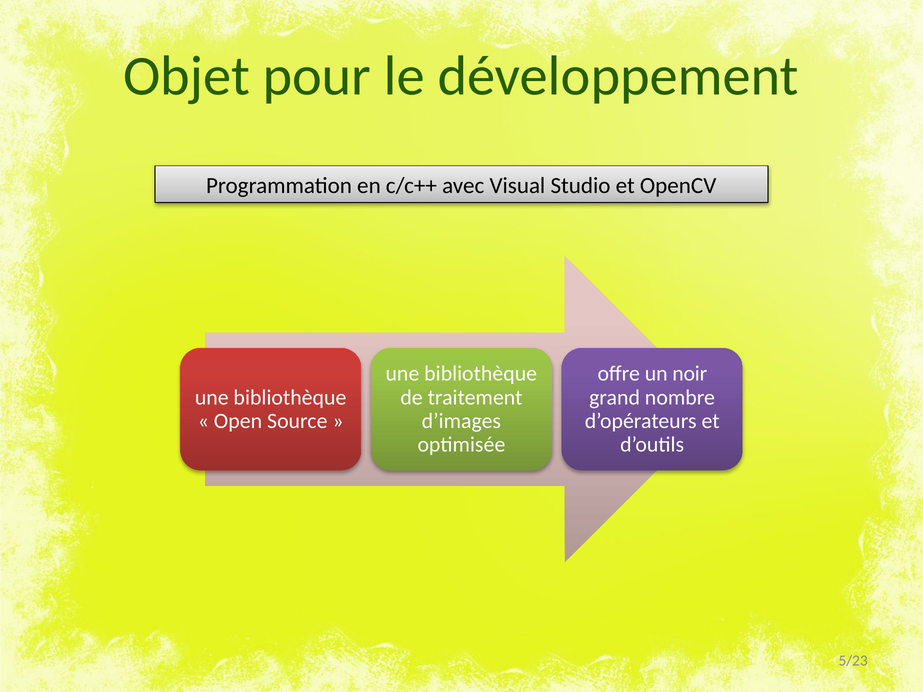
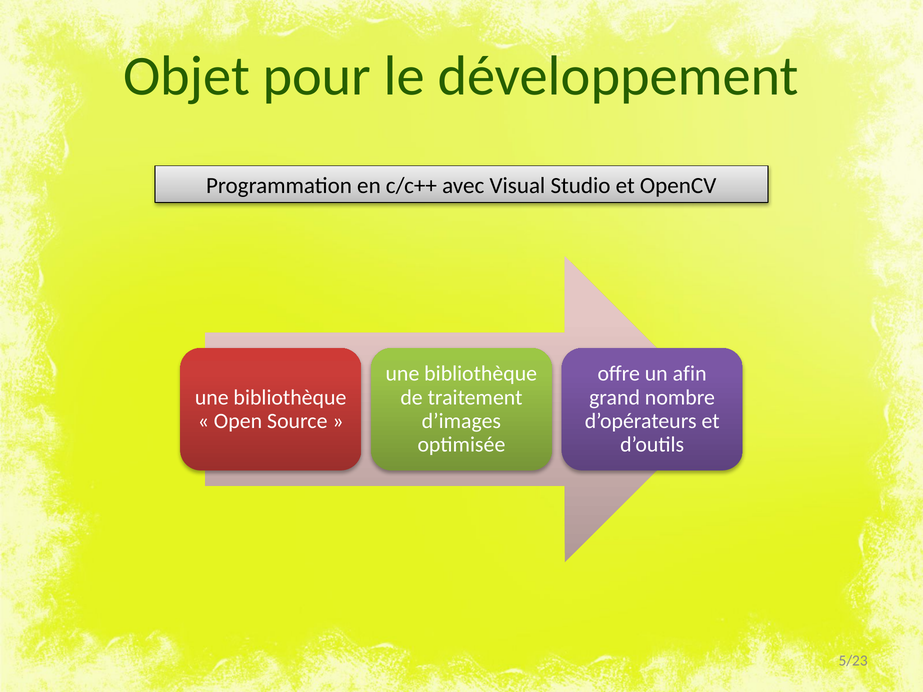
noir: noir -> afin
